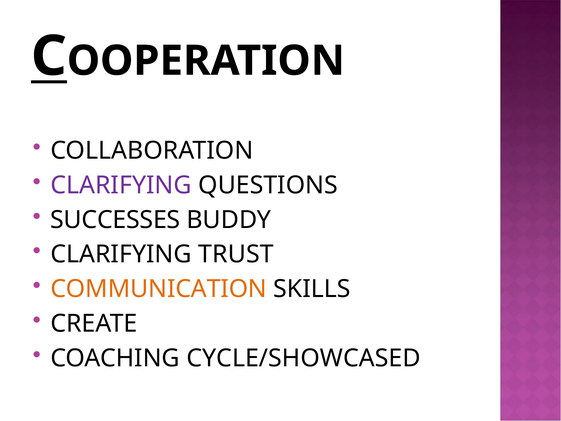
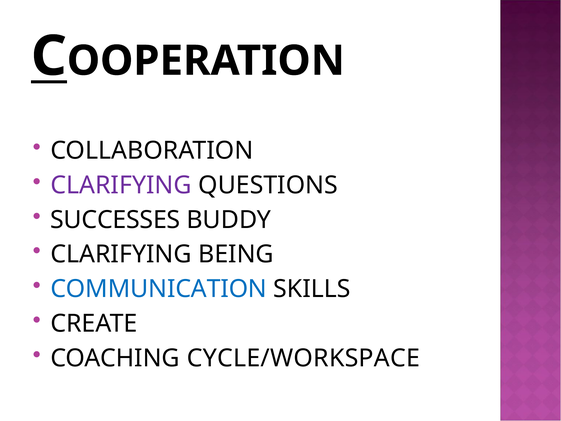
TRUST: TRUST -> BEING
COMMUNICATION colour: orange -> blue
CYCLE/SHOWCASED: CYCLE/SHOWCASED -> CYCLE/WORKSPACE
